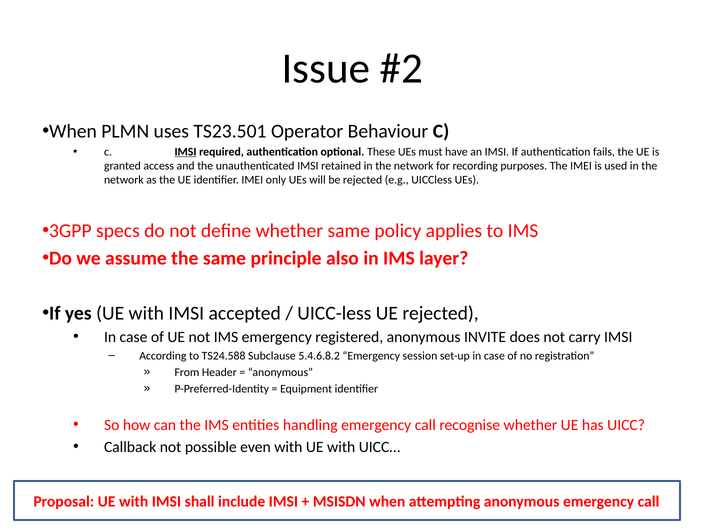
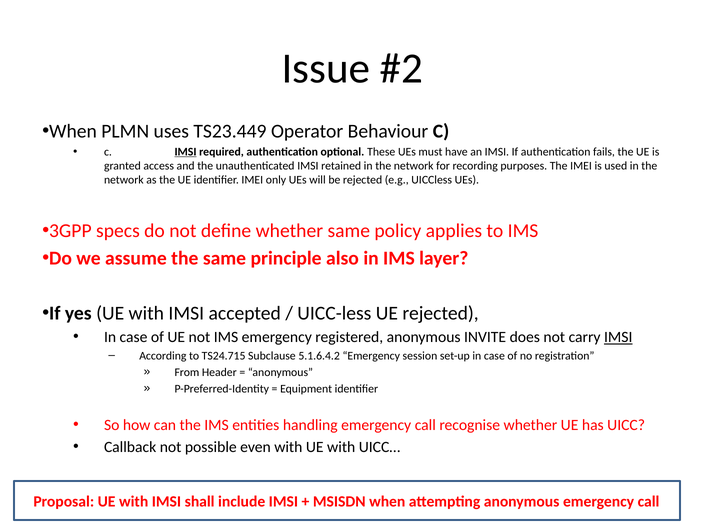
TS23.501: TS23.501 -> TS23.449
IMSI at (618, 337) underline: none -> present
TS24.588: TS24.588 -> TS24.715
5.4.6.8.2: 5.4.6.8.2 -> 5.1.6.4.2
